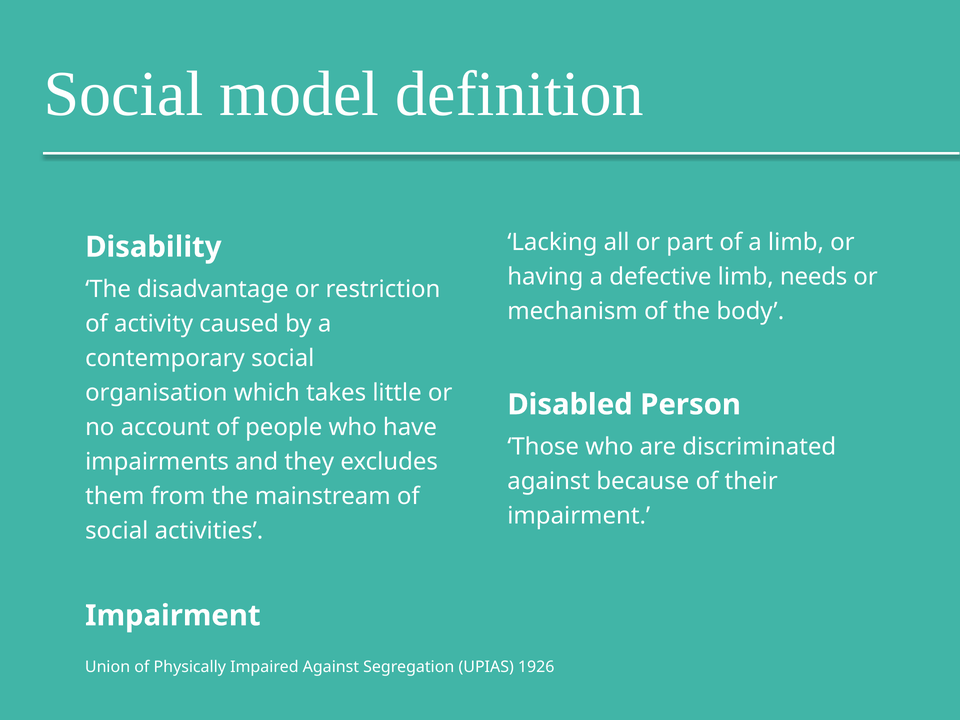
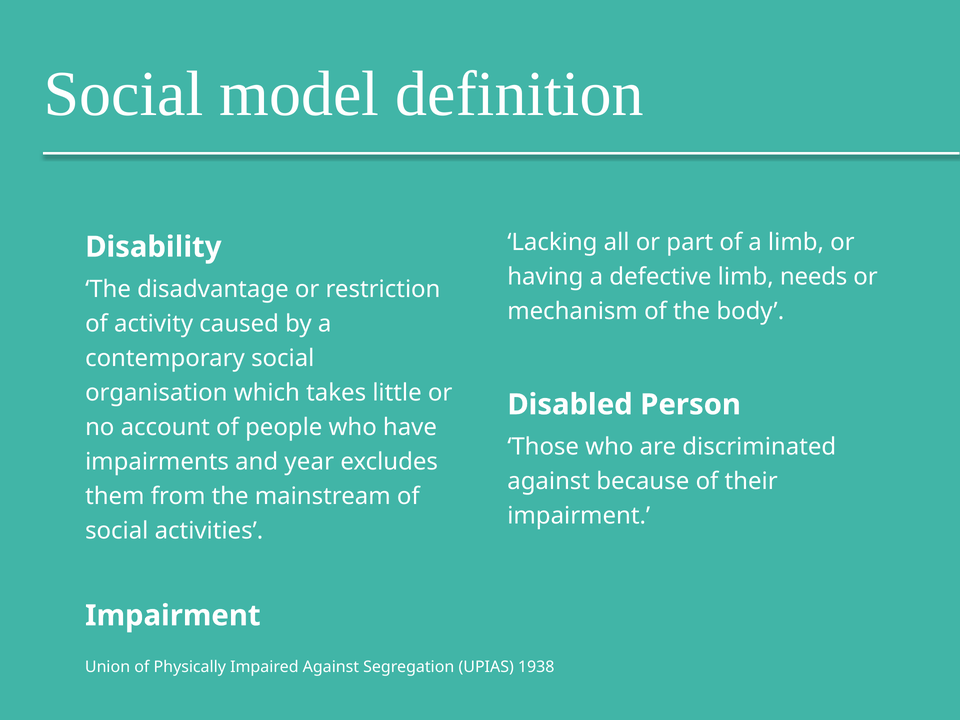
they: they -> year
1926: 1926 -> 1938
